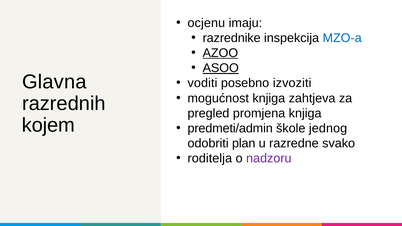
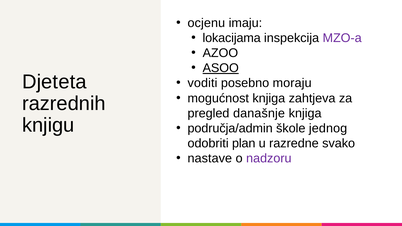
razrednike: razrednike -> lokacijama
MZO-a colour: blue -> purple
AZOO underline: present -> none
Glavna: Glavna -> Djeteta
izvoziti: izvoziti -> moraju
promjena: promjena -> današnje
kojem: kojem -> knjigu
predmeti/admin: predmeti/admin -> područja/admin
roditelja: roditelja -> nastave
